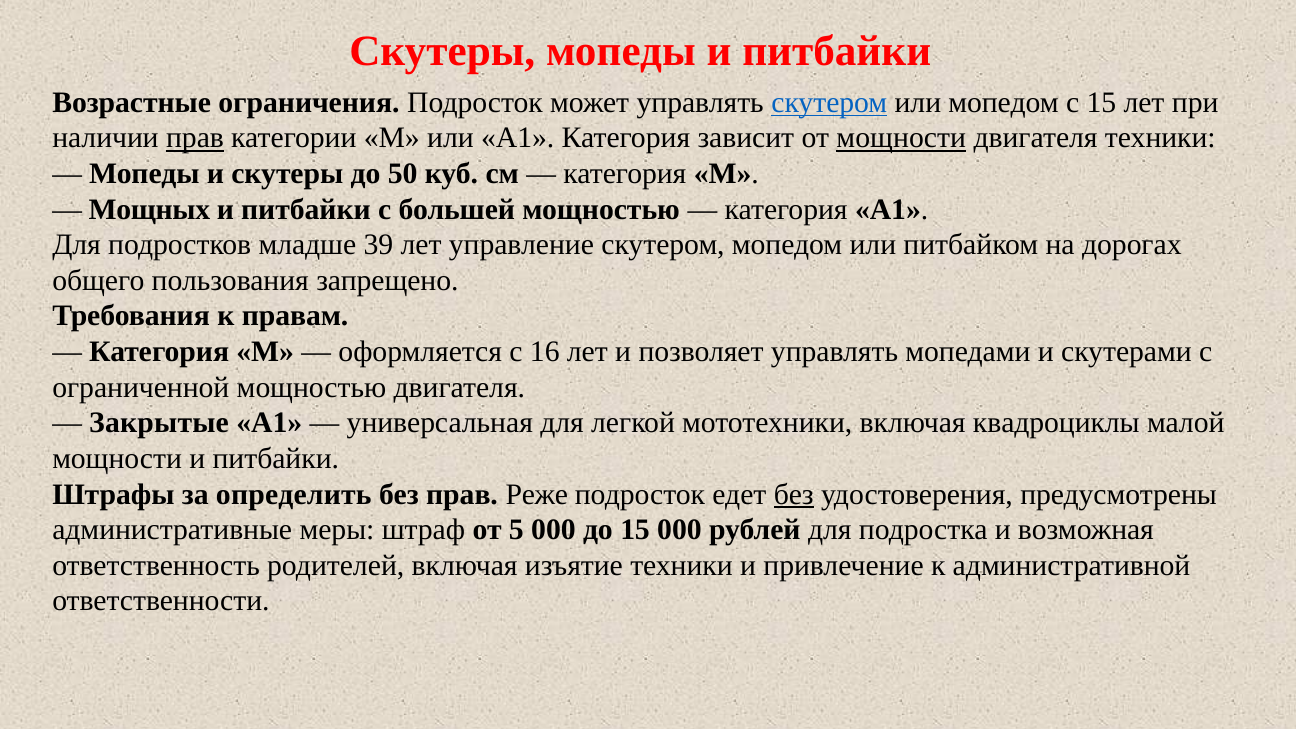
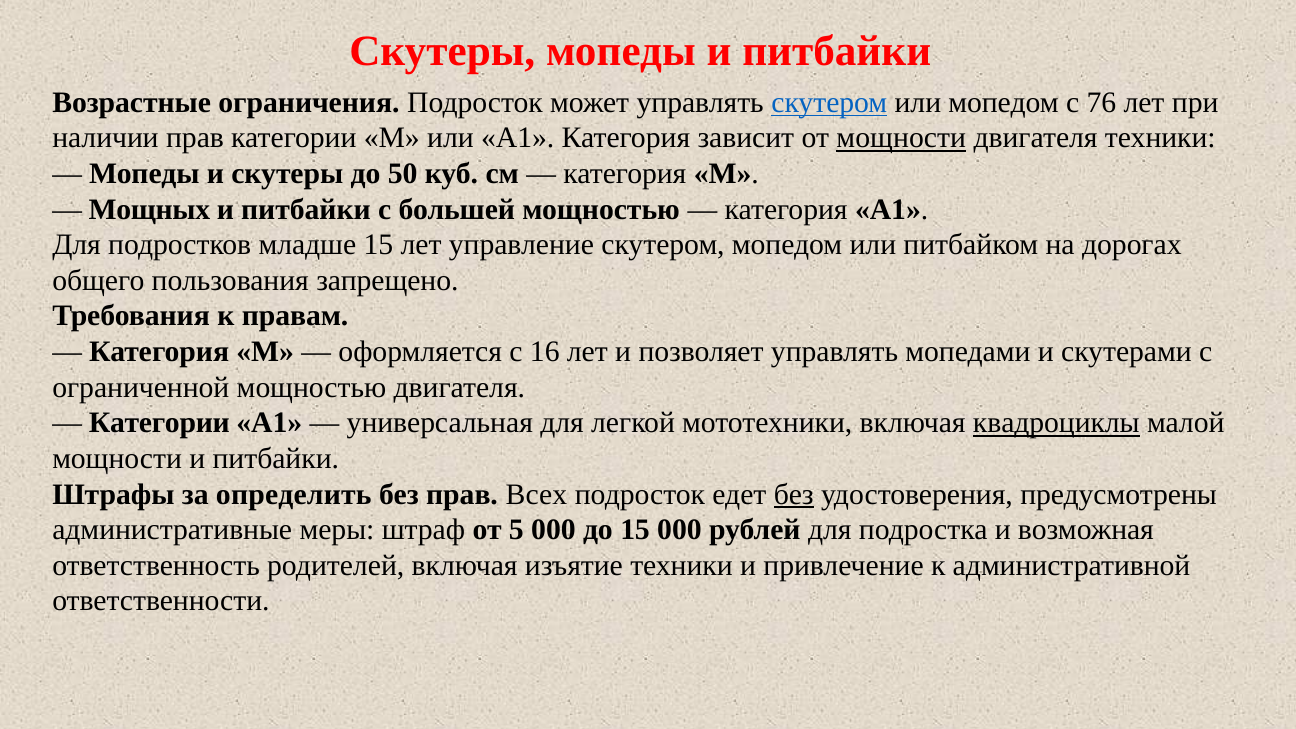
с 15: 15 -> 76
прав at (195, 138) underline: present -> none
младше 39: 39 -> 15
Закрытые at (159, 423): Закрытые -> Категории
квадроциклы underline: none -> present
Реже: Реже -> Всех
